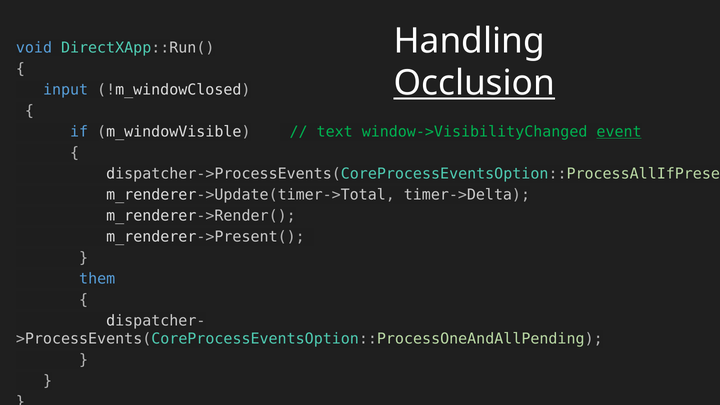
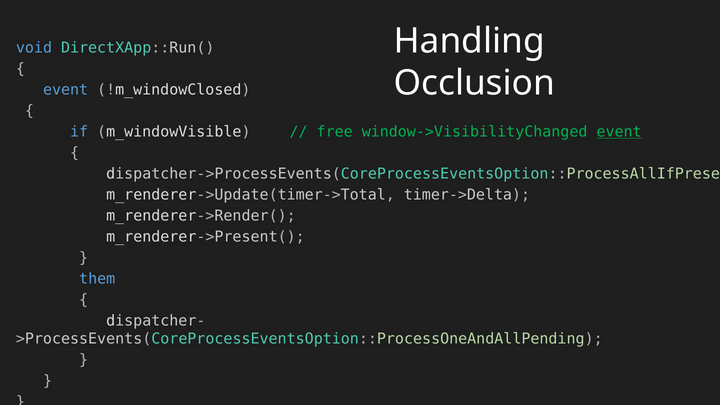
Occlusion underline: present -> none
input at (66, 90): input -> event
text: text -> free
